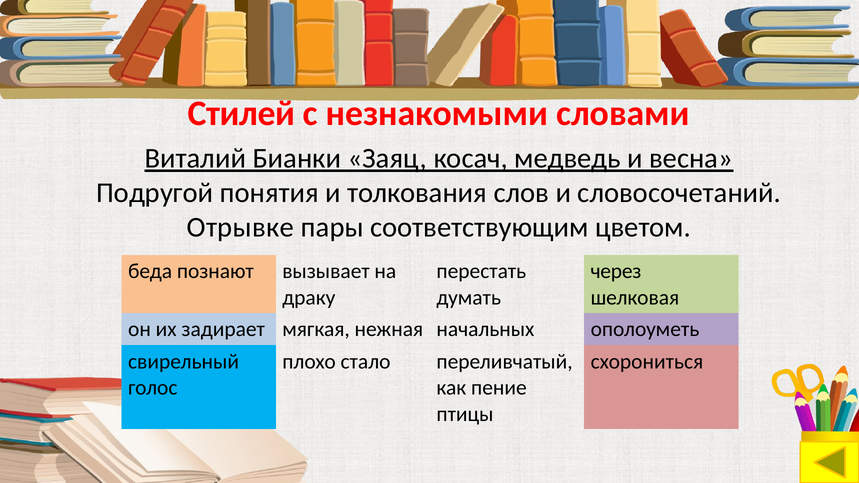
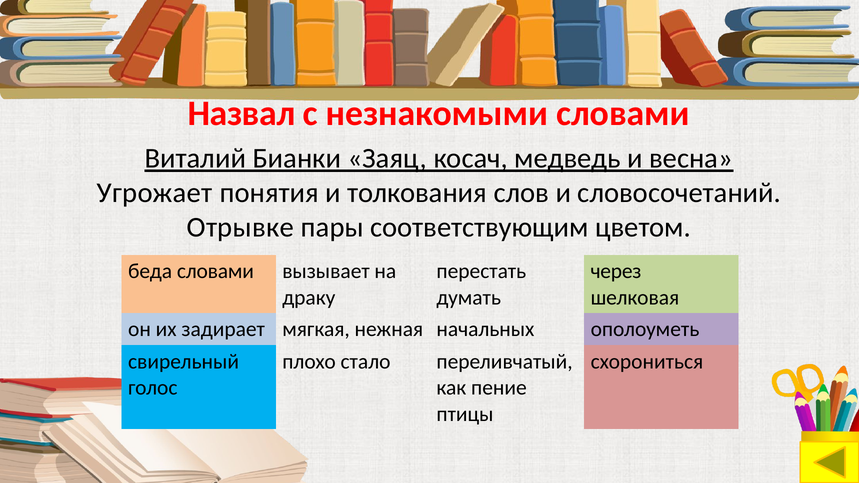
Стилей: Стилей -> Назвал
Подругой: Подругой -> Угрожает
беда познают: познают -> словами
